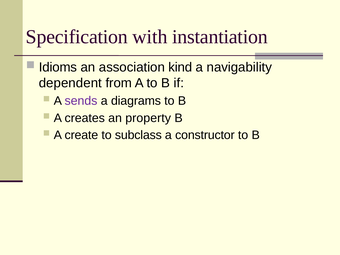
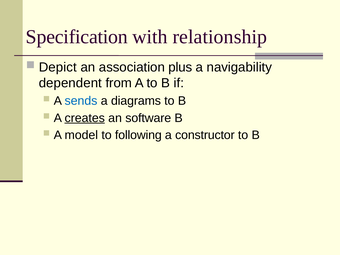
instantiation: instantiation -> relationship
Idioms: Idioms -> Depict
kind: kind -> plus
sends colour: purple -> blue
creates underline: none -> present
property: property -> software
create: create -> model
subclass: subclass -> following
